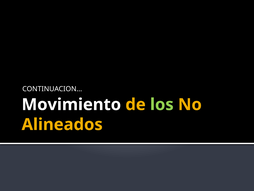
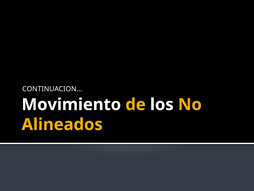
los colour: light green -> white
